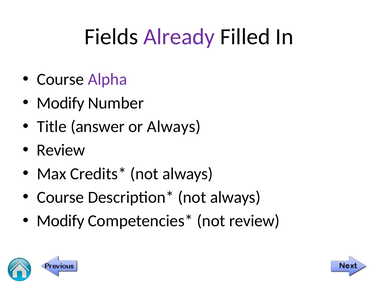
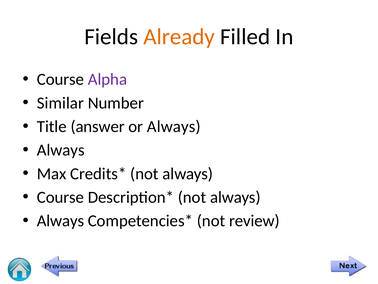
Already colour: purple -> orange
Modify at (61, 103): Modify -> Similar
Review at (61, 150): Review -> Always
Modify at (61, 220): Modify -> Always
